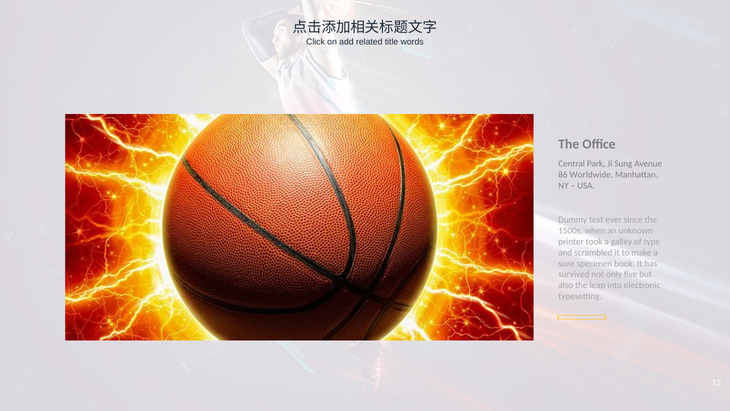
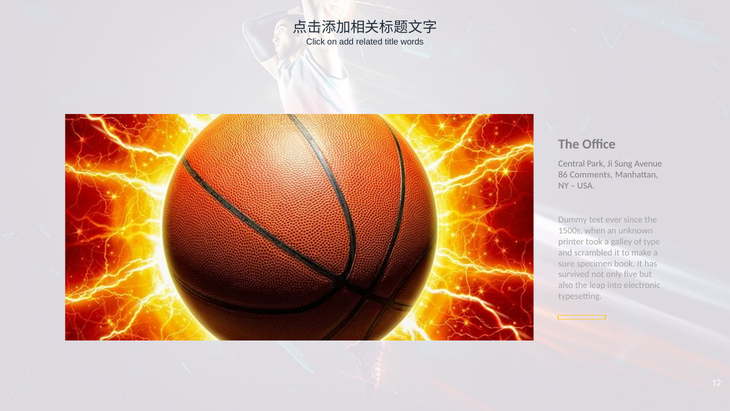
Worldwide: Worldwide -> Comments
